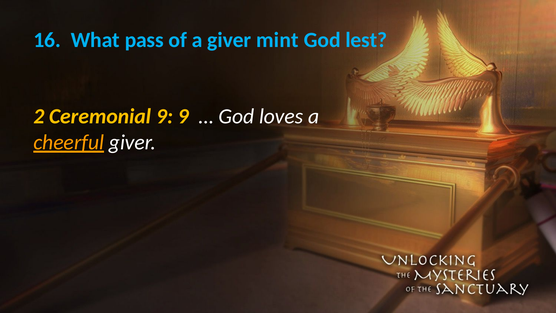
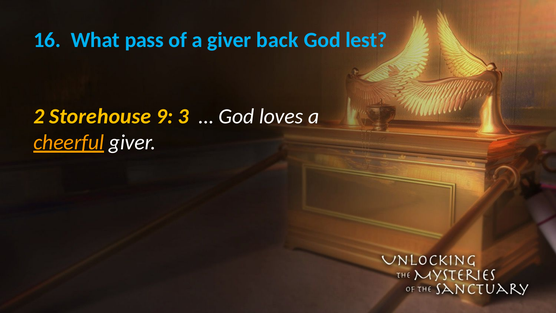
mint: mint -> back
Ceremonial: Ceremonial -> Storehouse
9 9: 9 -> 3
